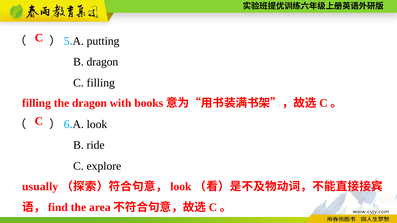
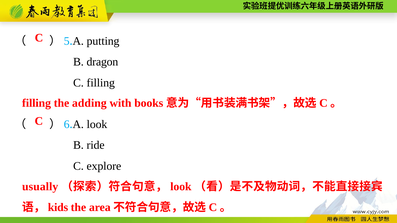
the dragon: dragon -> adding
find: find -> kids
